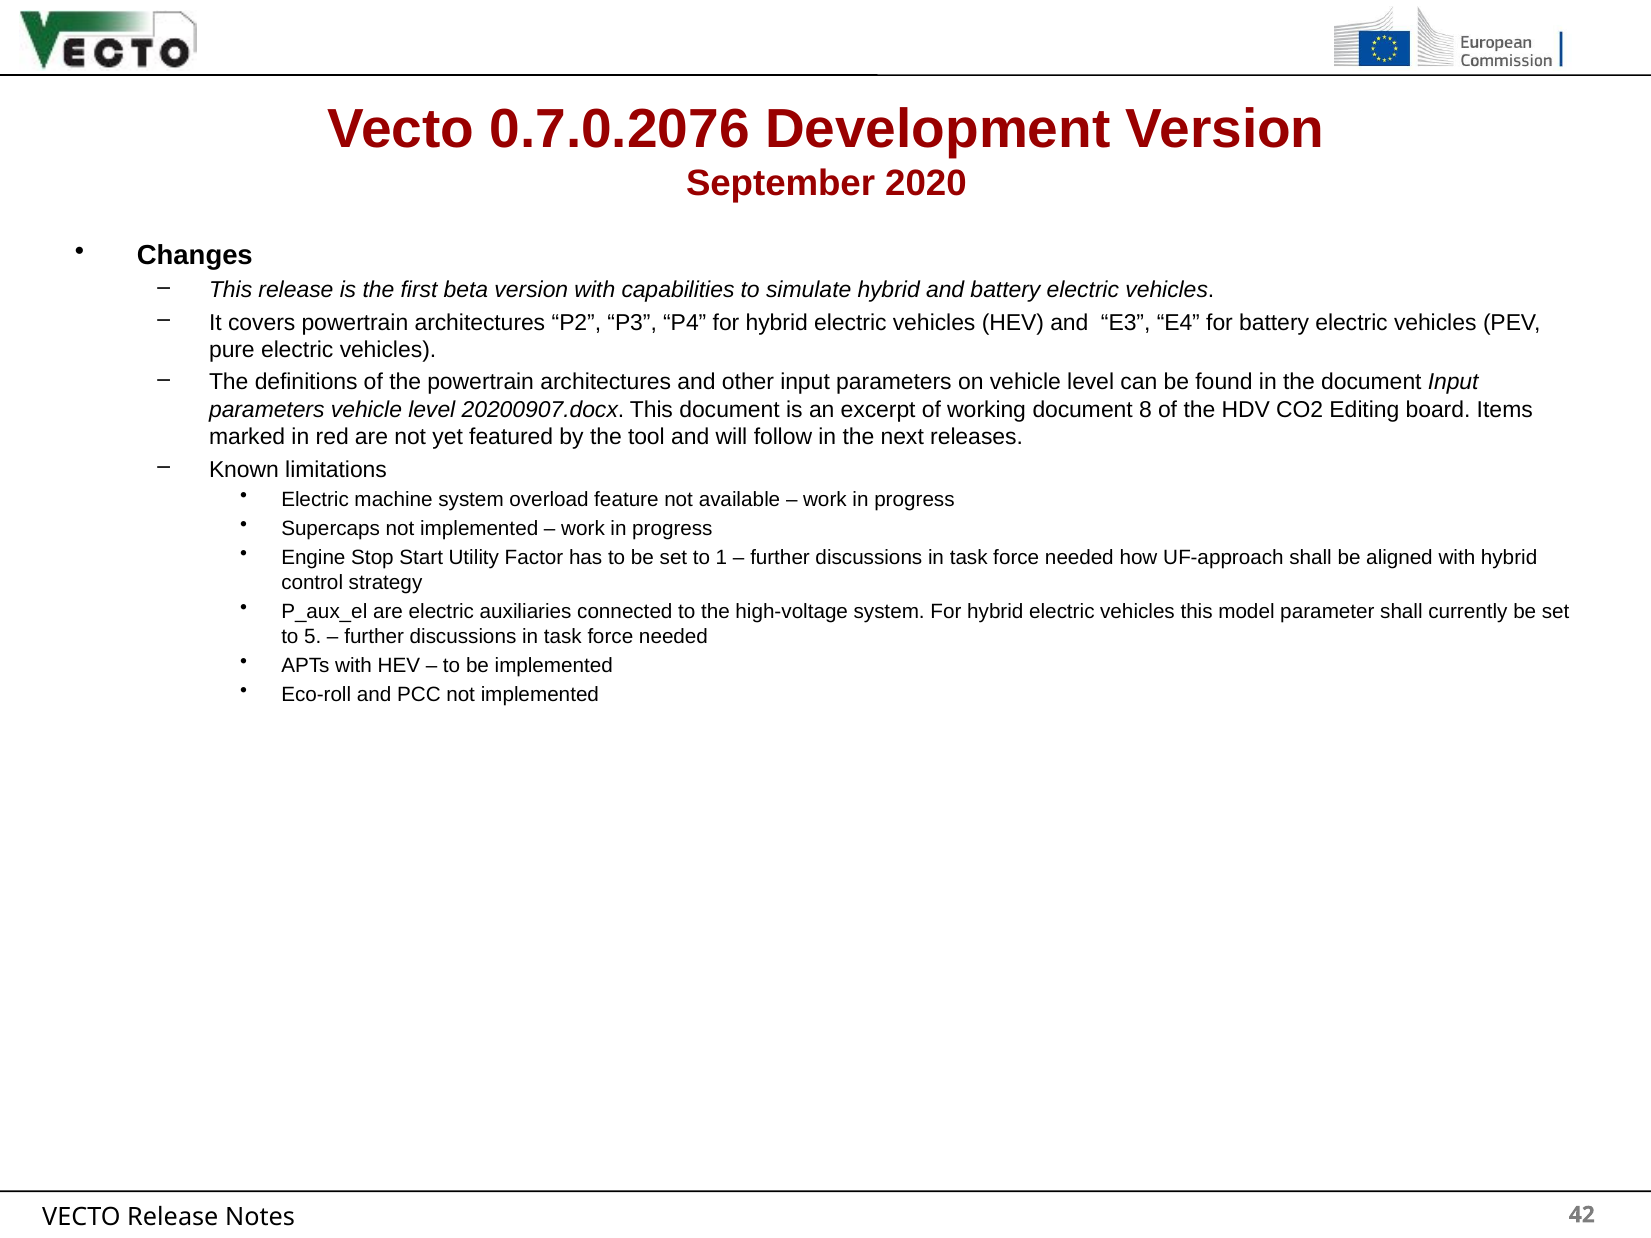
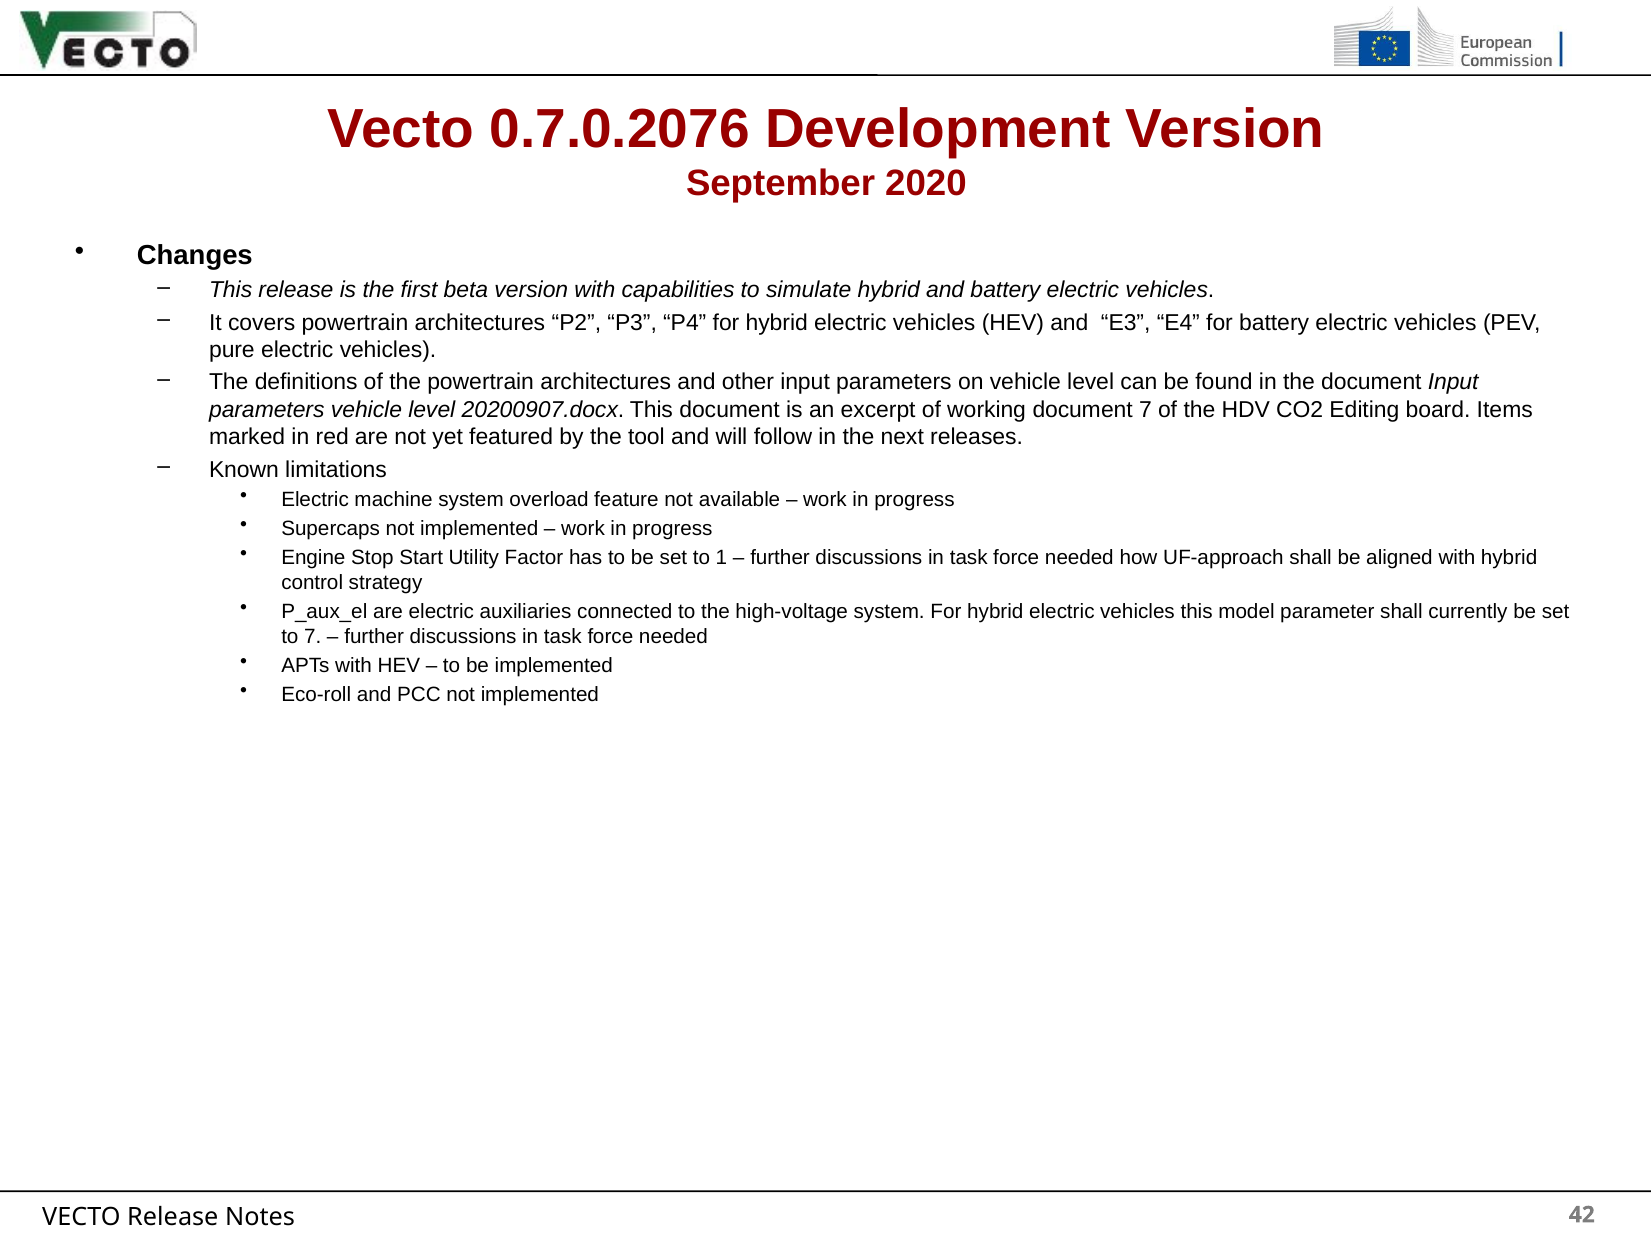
document 8: 8 -> 7
to 5: 5 -> 7
